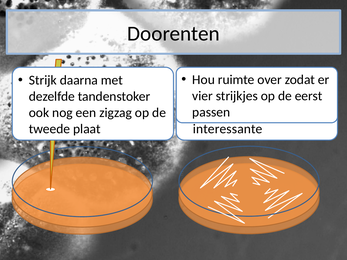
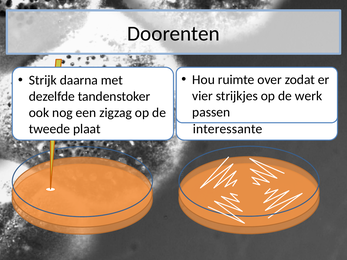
eerst: eerst -> werk
